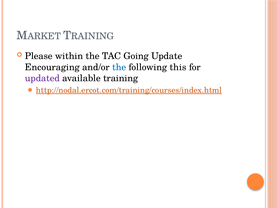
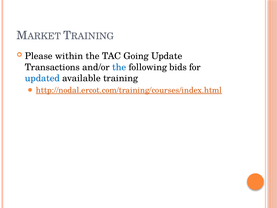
Encouraging: Encouraging -> Transactions
this: this -> bids
updated colour: purple -> blue
